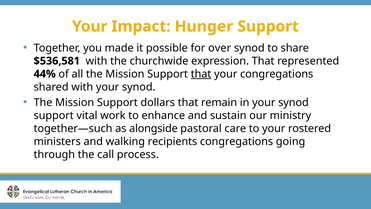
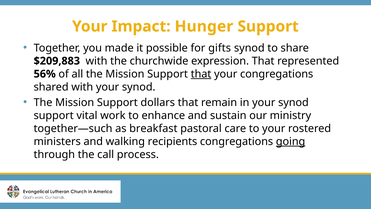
over: over -> gifts
$536,581: $536,581 -> $209,883
44%: 44% -> 56%
alongside: alongside -> breakfast
going underline: none -> present
